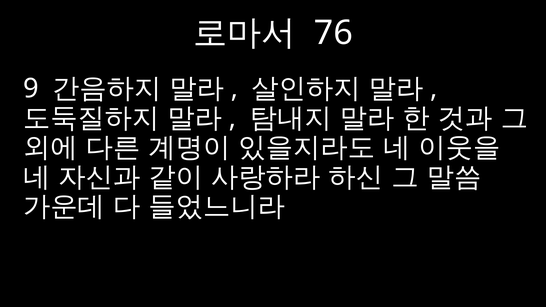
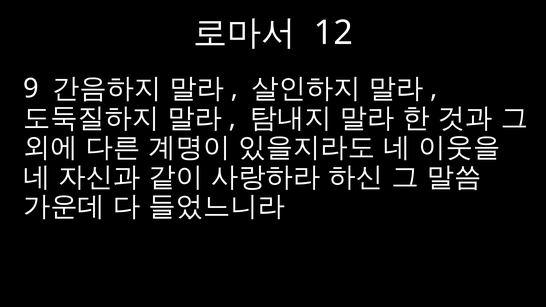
76: 76 -> 12
